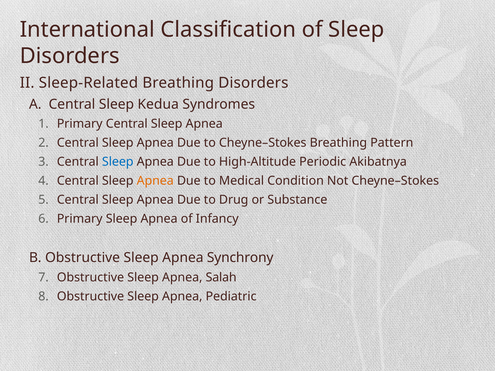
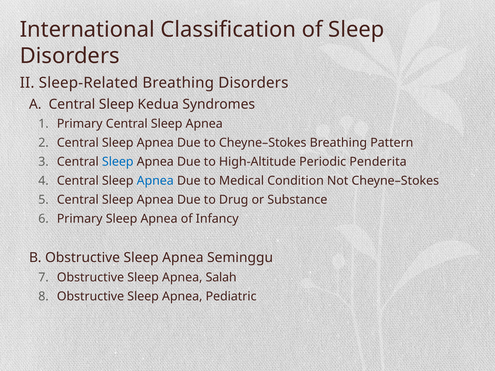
Akibatnya: Akibatnya -> Penderita
Apnea at (155, 181) colour: orange -> blue
Synchrony: Synchrony -> Seminggu
